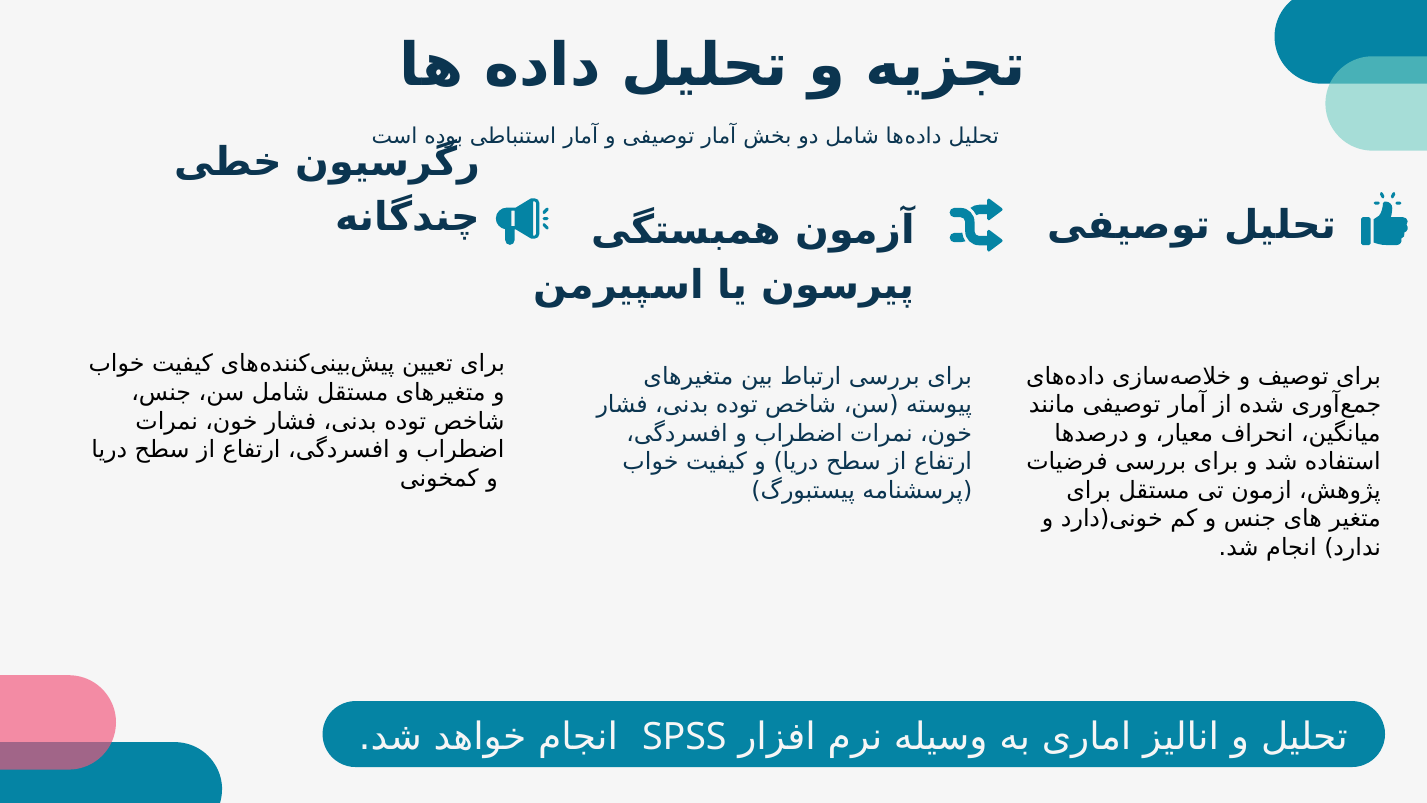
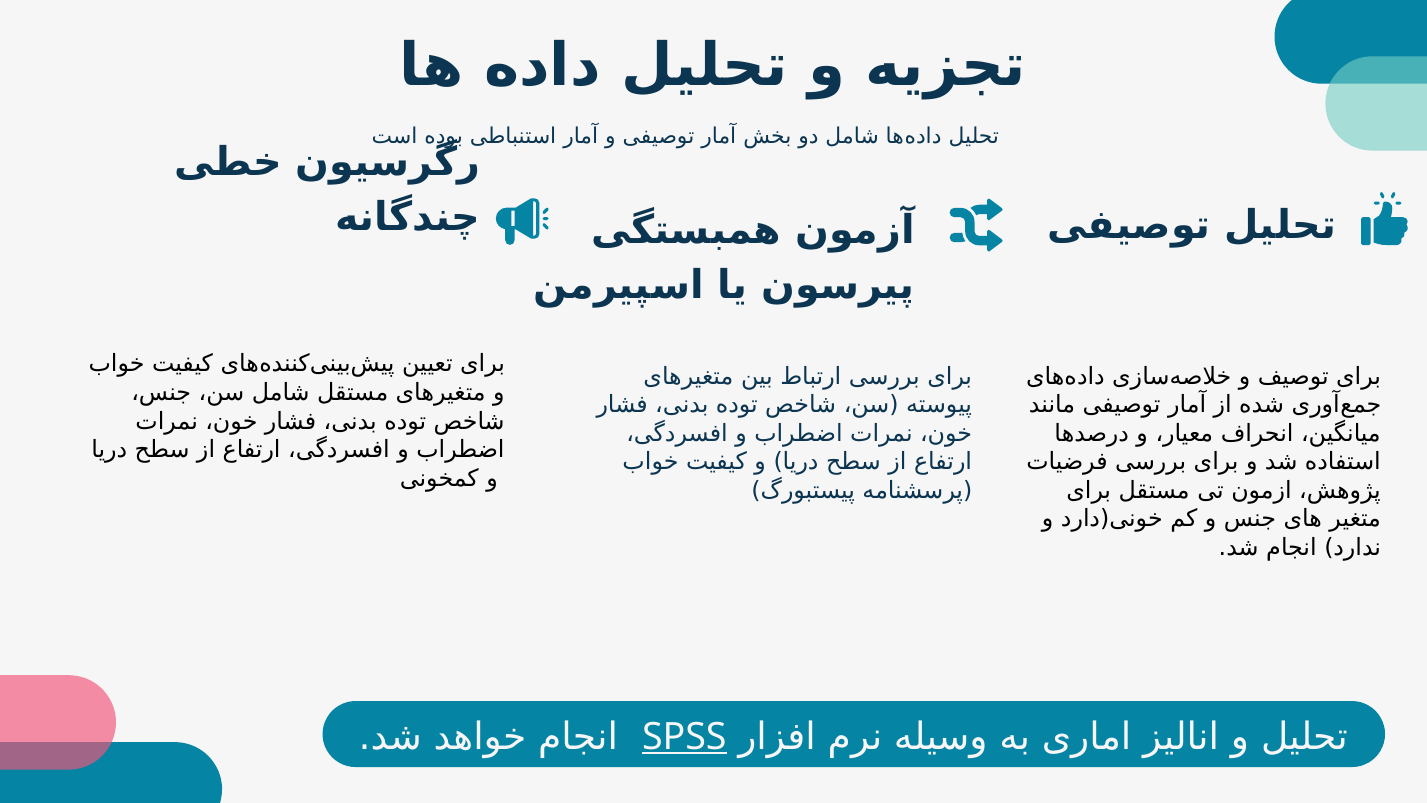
SPSS underline: none -> present
